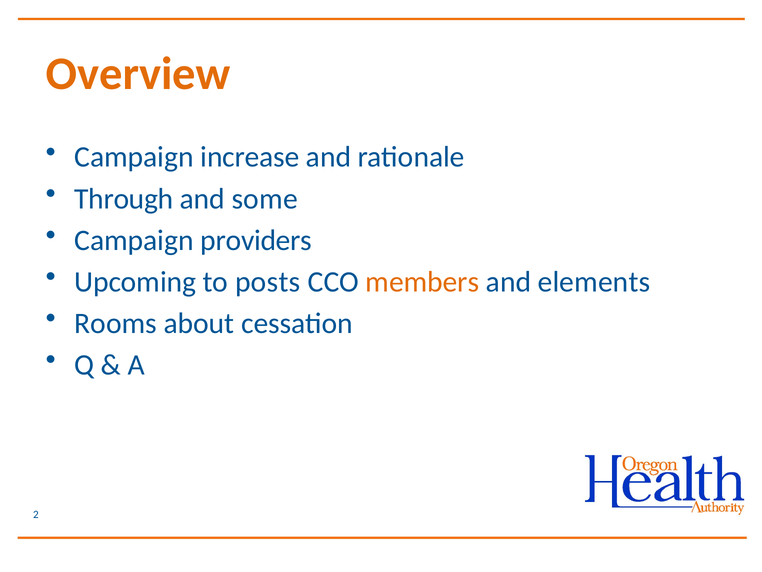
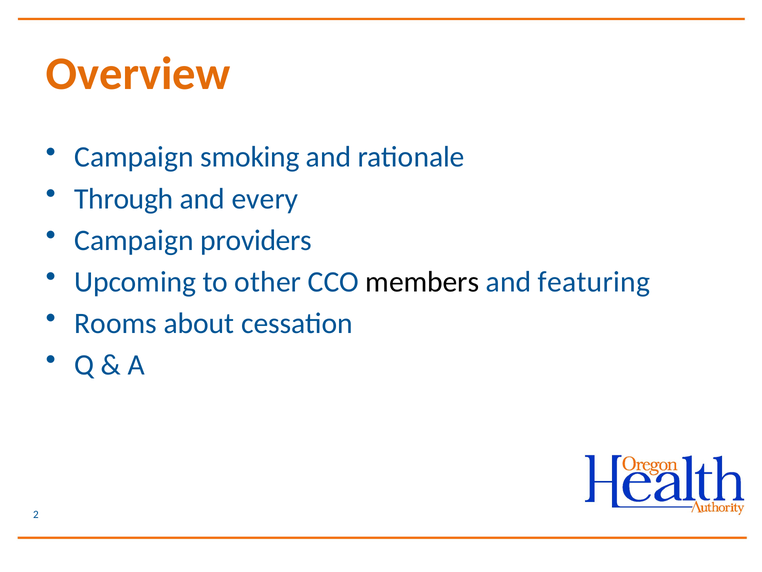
increase: increase -> smoking
some: some -> every
posts: posts -> other
members colour: orange -> black
elements: elements -> featuring
